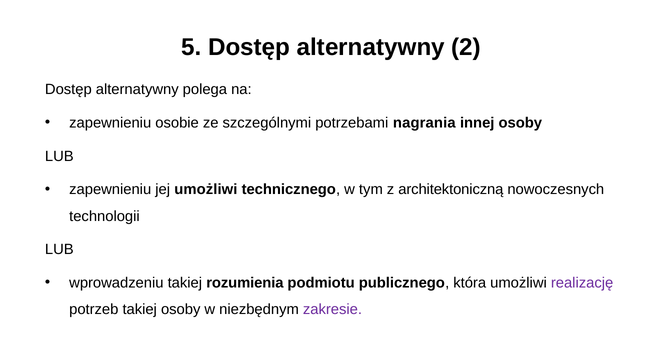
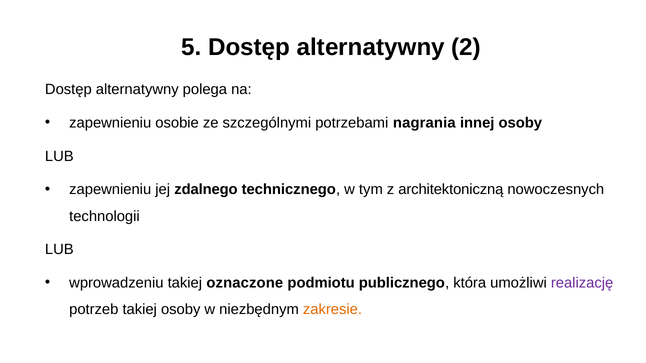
jej umożliwi: umożliwi -> zdalnego
rozumienia: rozumienia -> oznaczone
zakresie colour: purple -> orange
